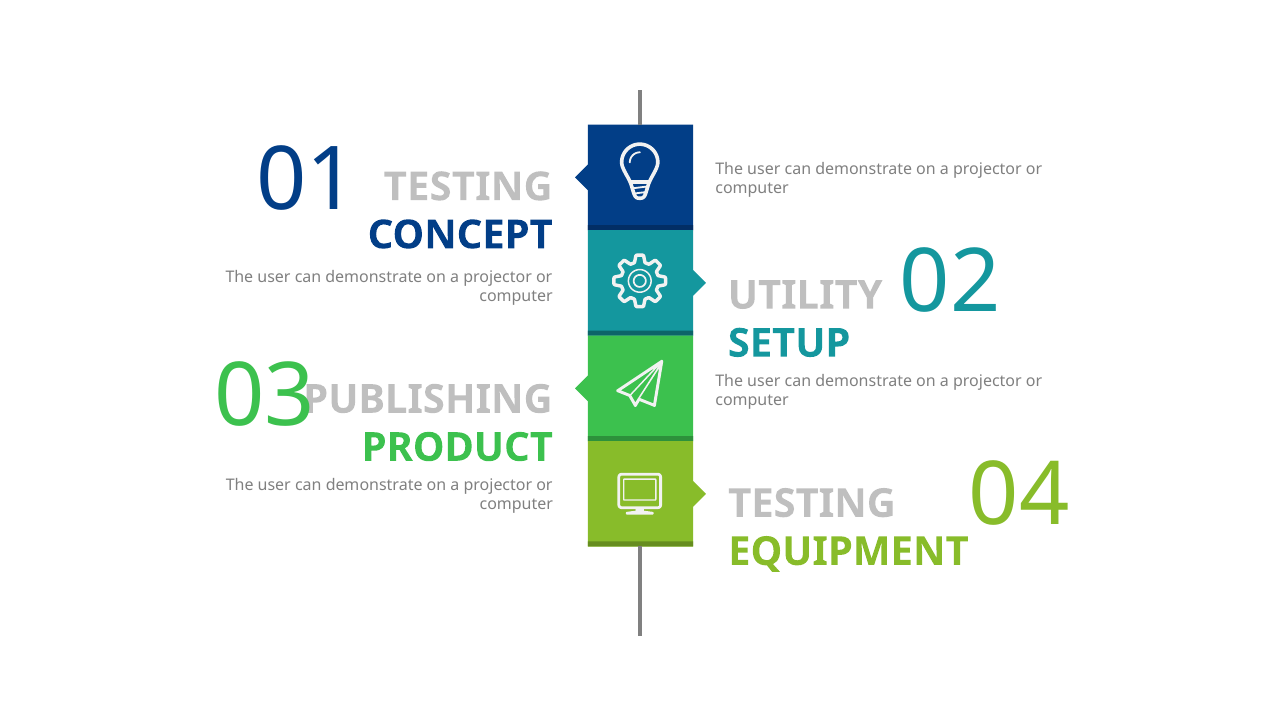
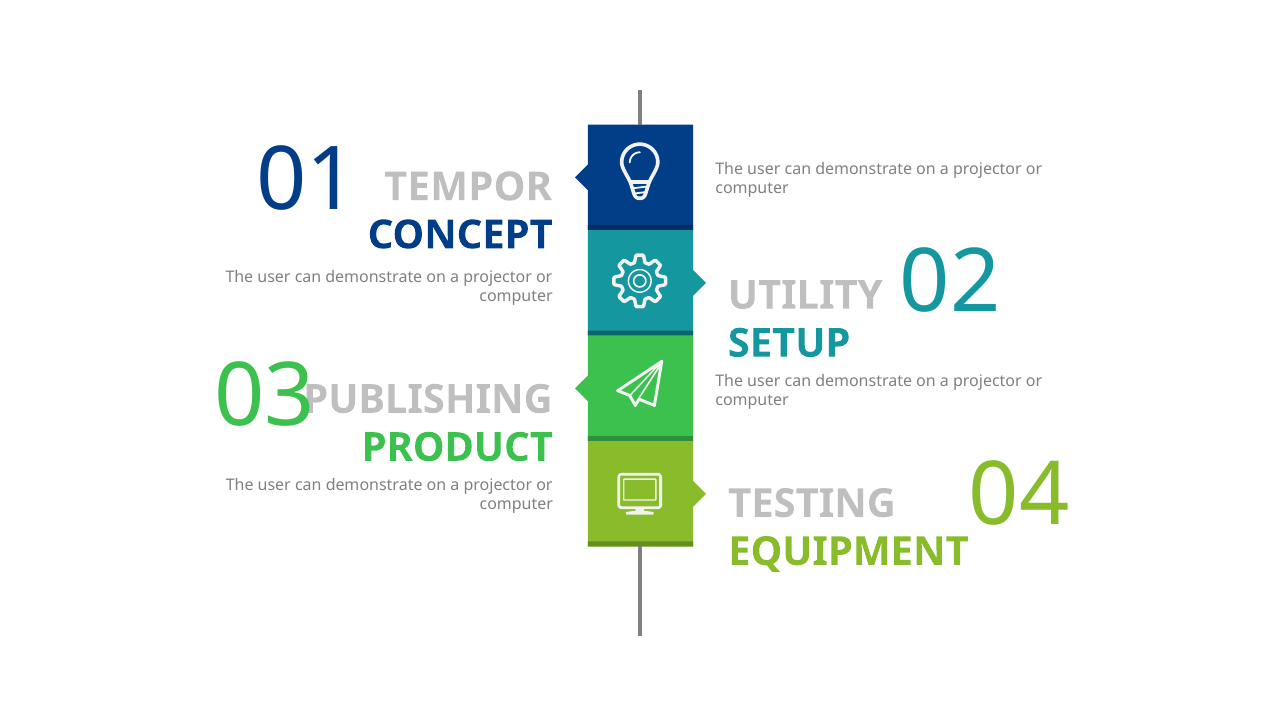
TESTING at (468, 187): TESTING -> TEMPOR
